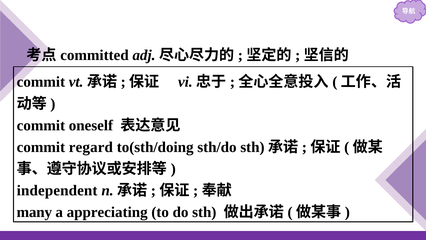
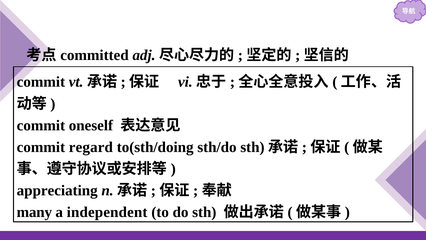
independent: independent -> appreciating
appreciating: appreciating -> independent
